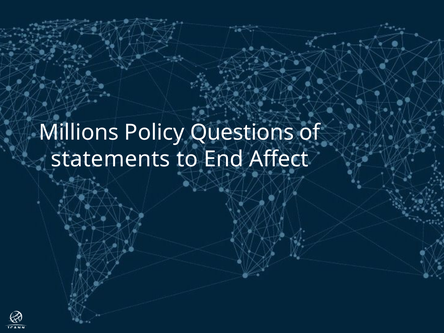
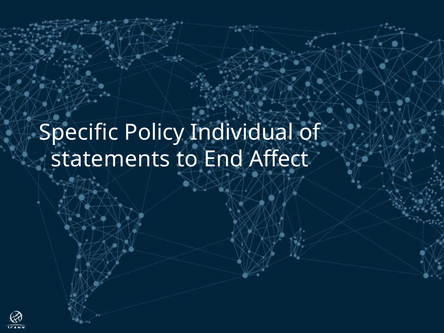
Millions: Millions -> Specific
Questions: Questions -> Individual
